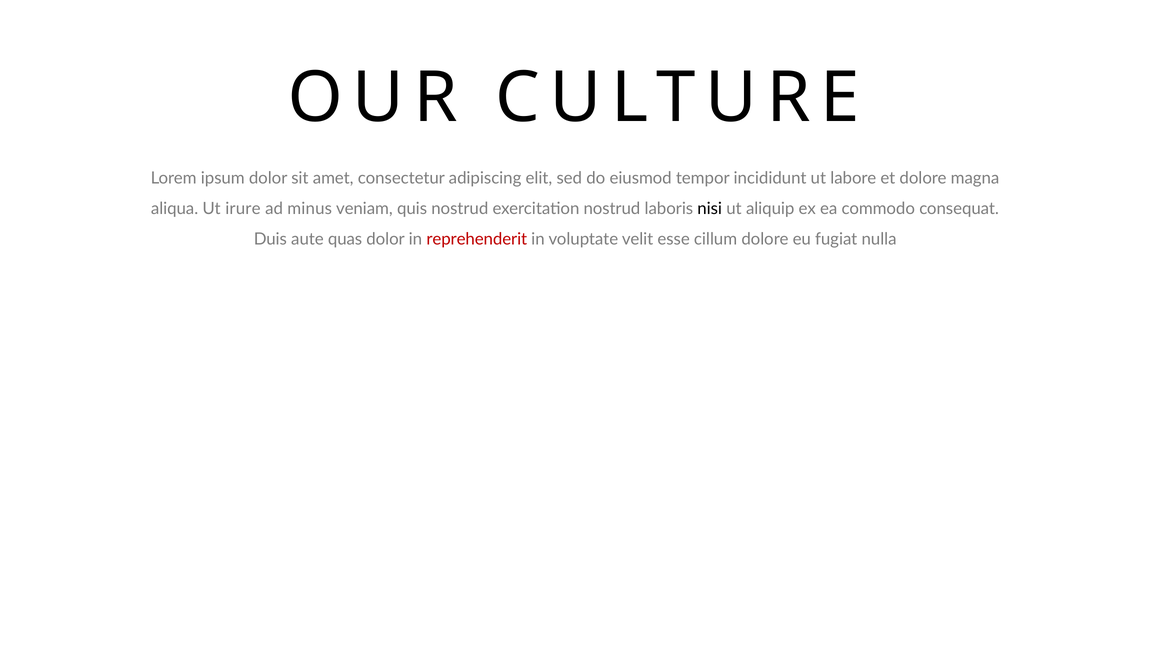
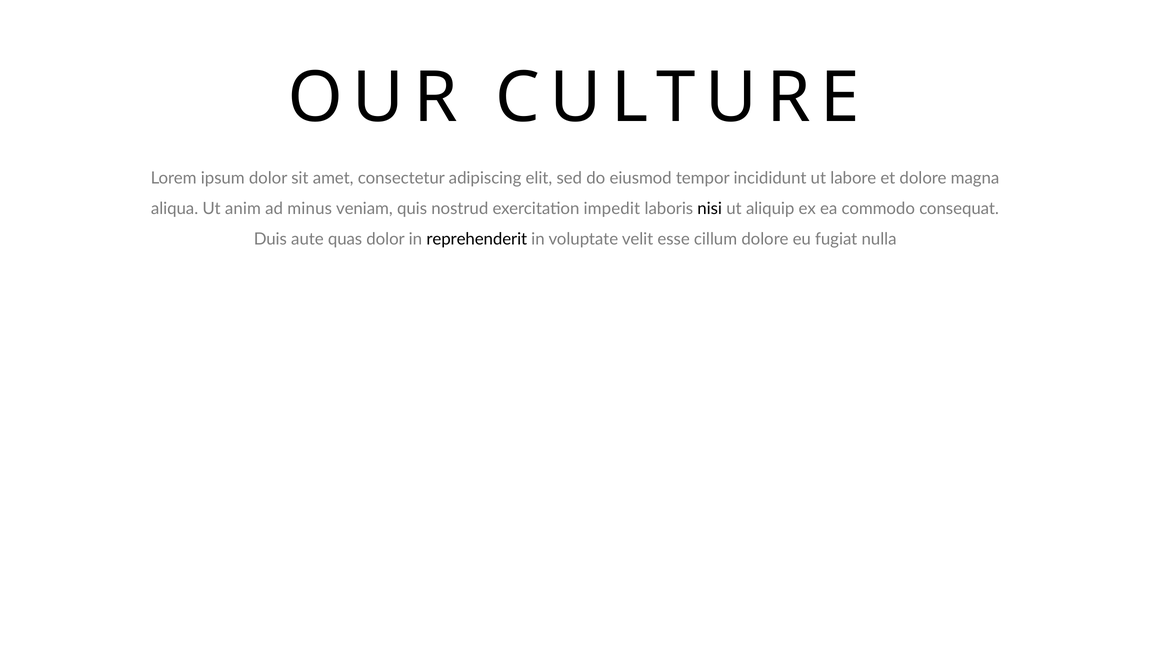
irure: irure -> anim
exercitation nostrud: nostrud -> impedit
reprehenderit colour: red -> black
